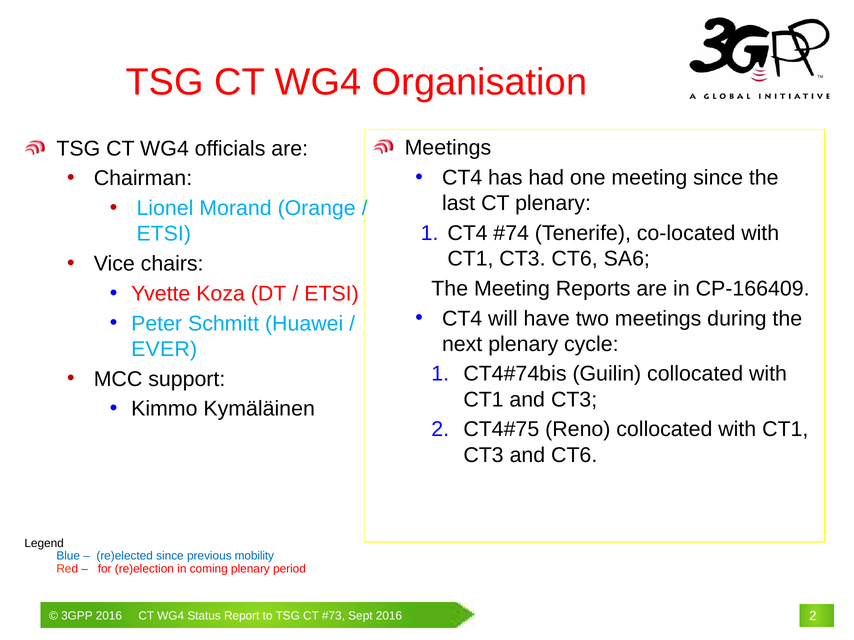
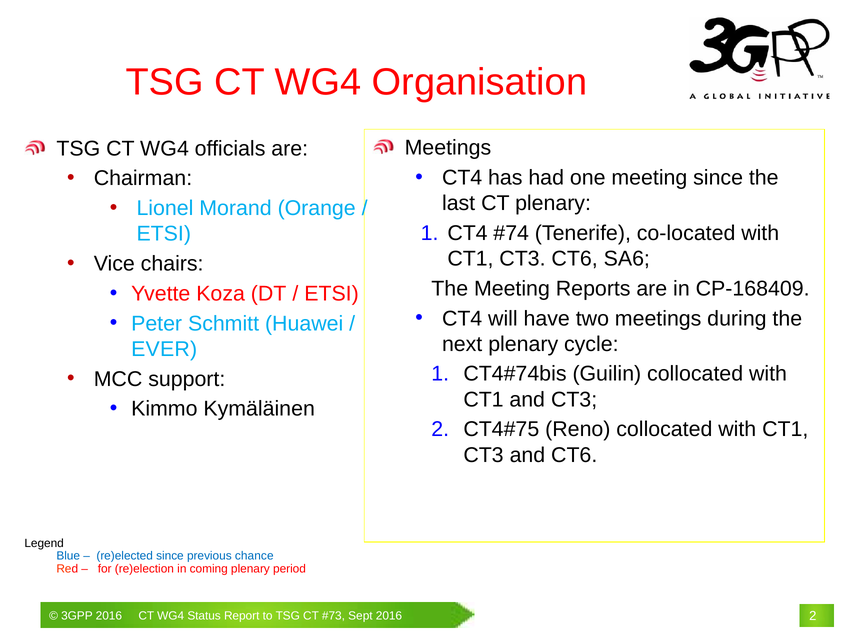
CP-166409: CP-166409 -> CP-168409
mobility: mobility -> chance
